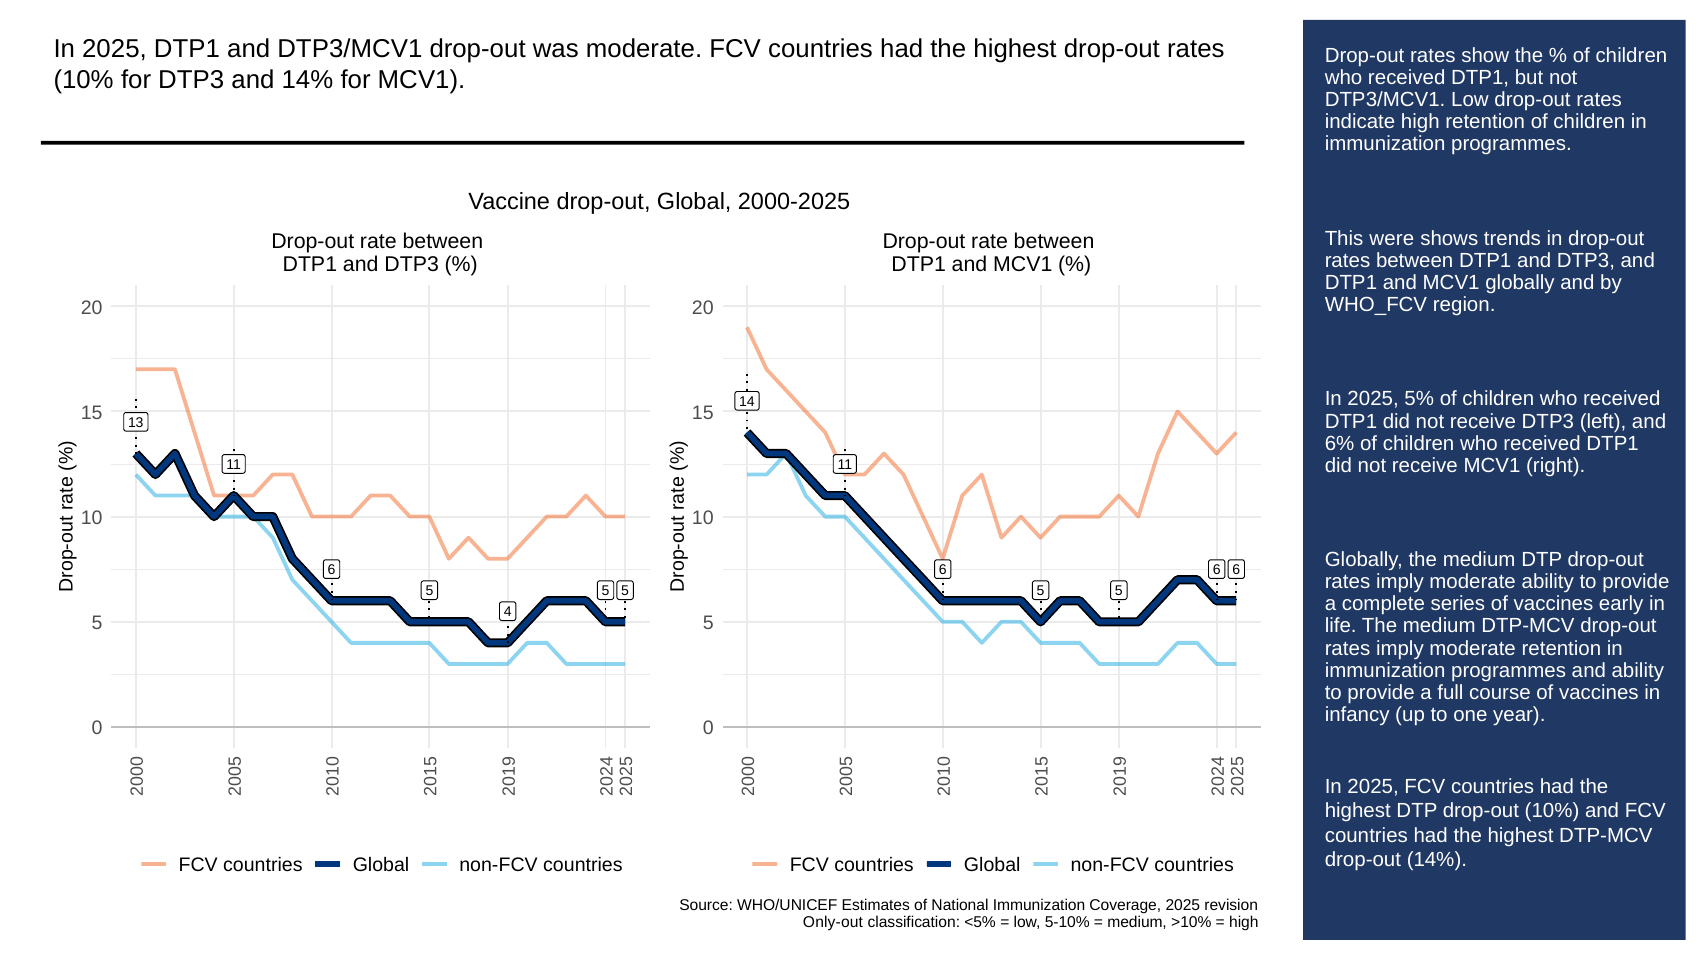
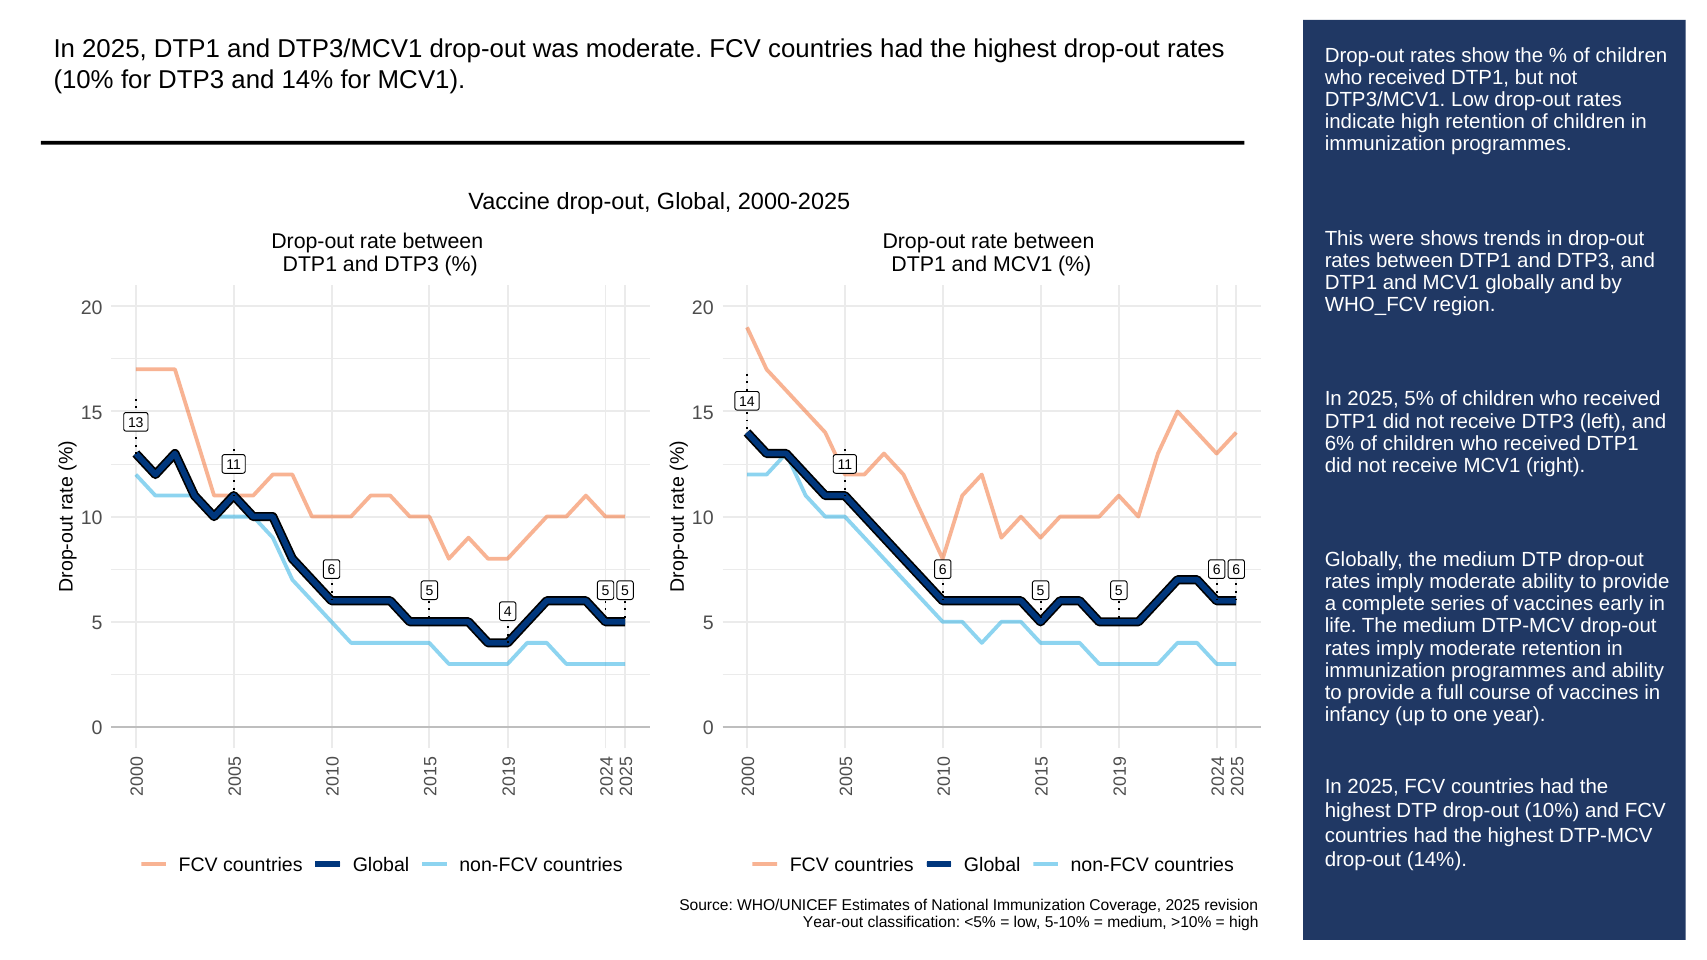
Only-out: Only-out -> Year-out
